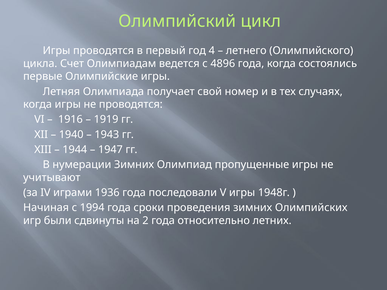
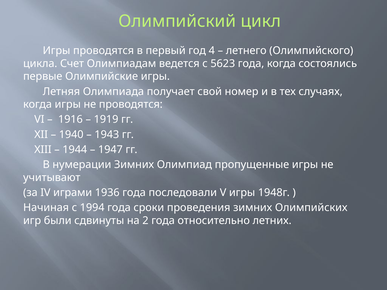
4896: 4896 -> 5623
